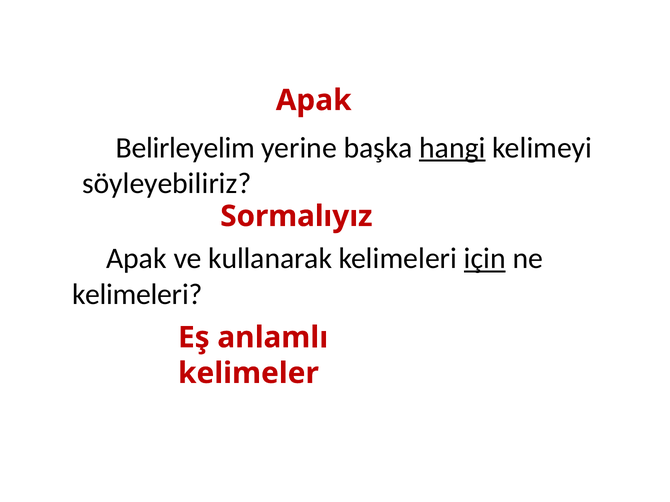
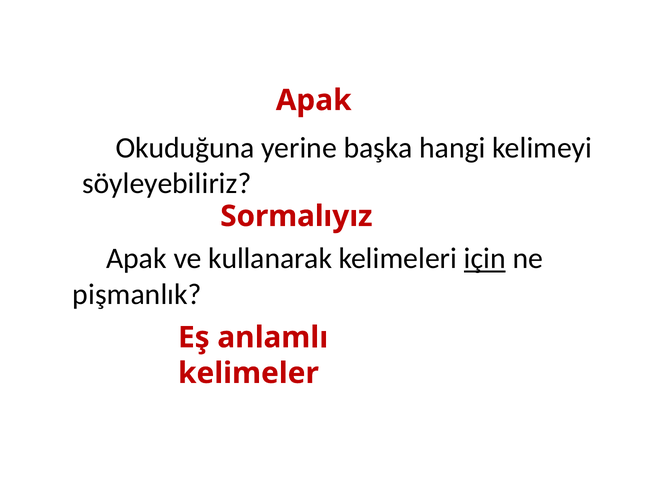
Belirleyelim: Belirleyelim -> Okuduğuna
hangi underline: present -> none
kelimeleri at (137, 295): kelimeleri -> pişmanlık
